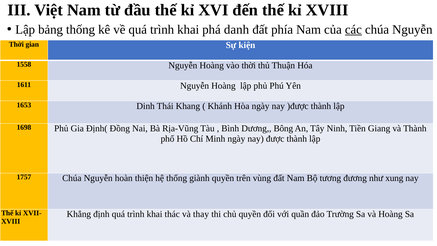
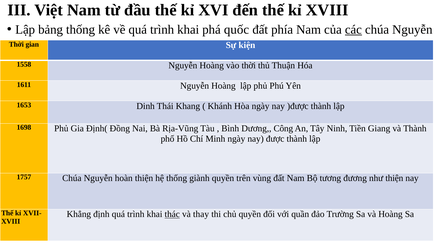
danh: danh -> quốc
Bông: Bông -> Công
như xung: xung -> thiện
thác underline: none -> present
